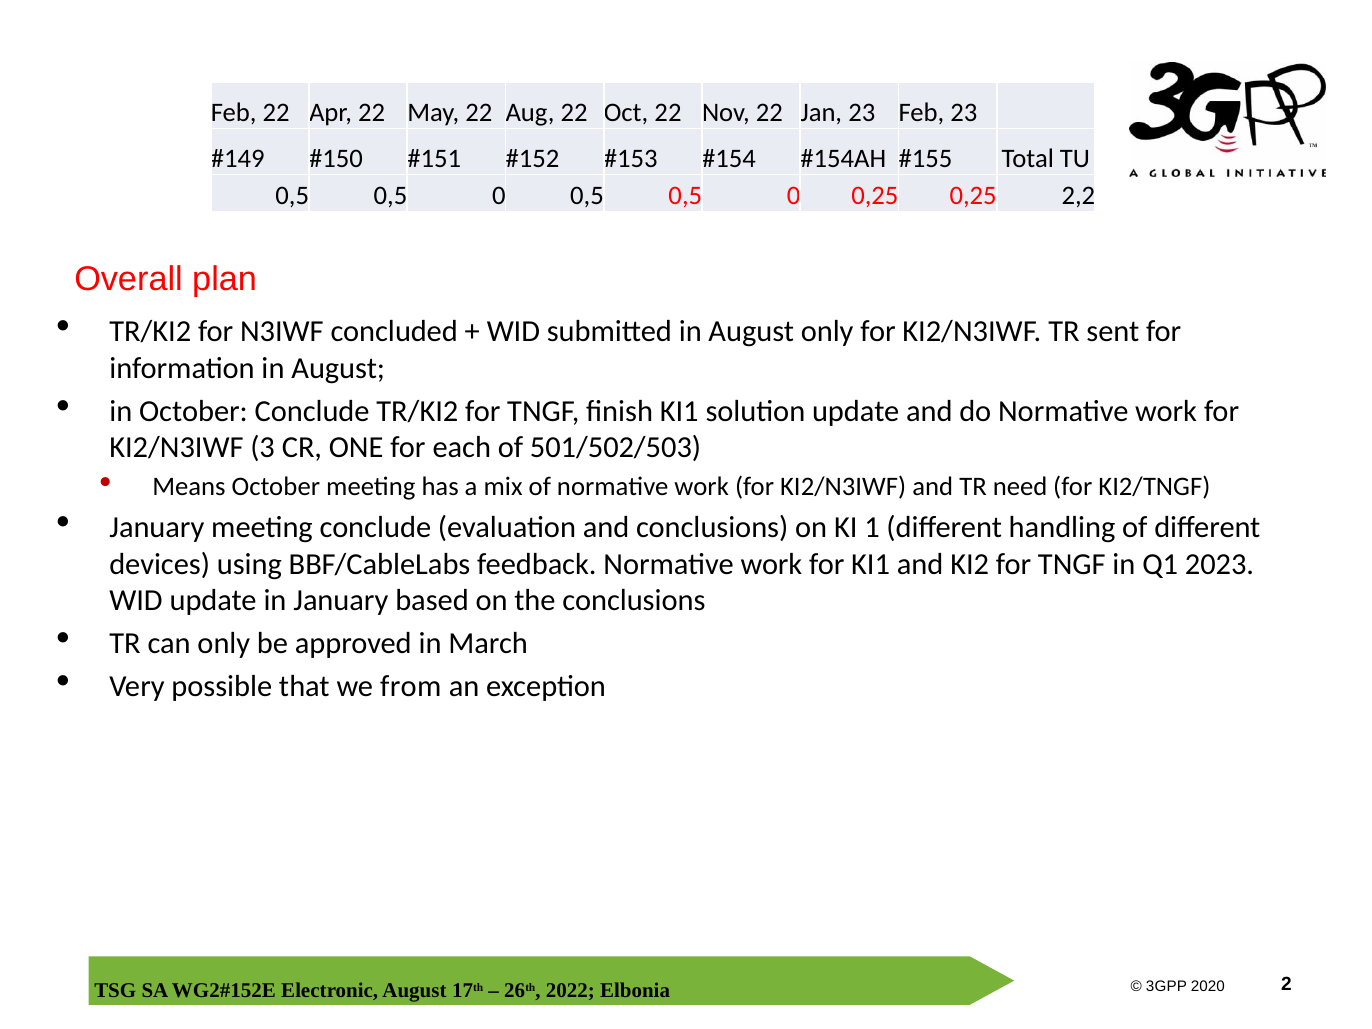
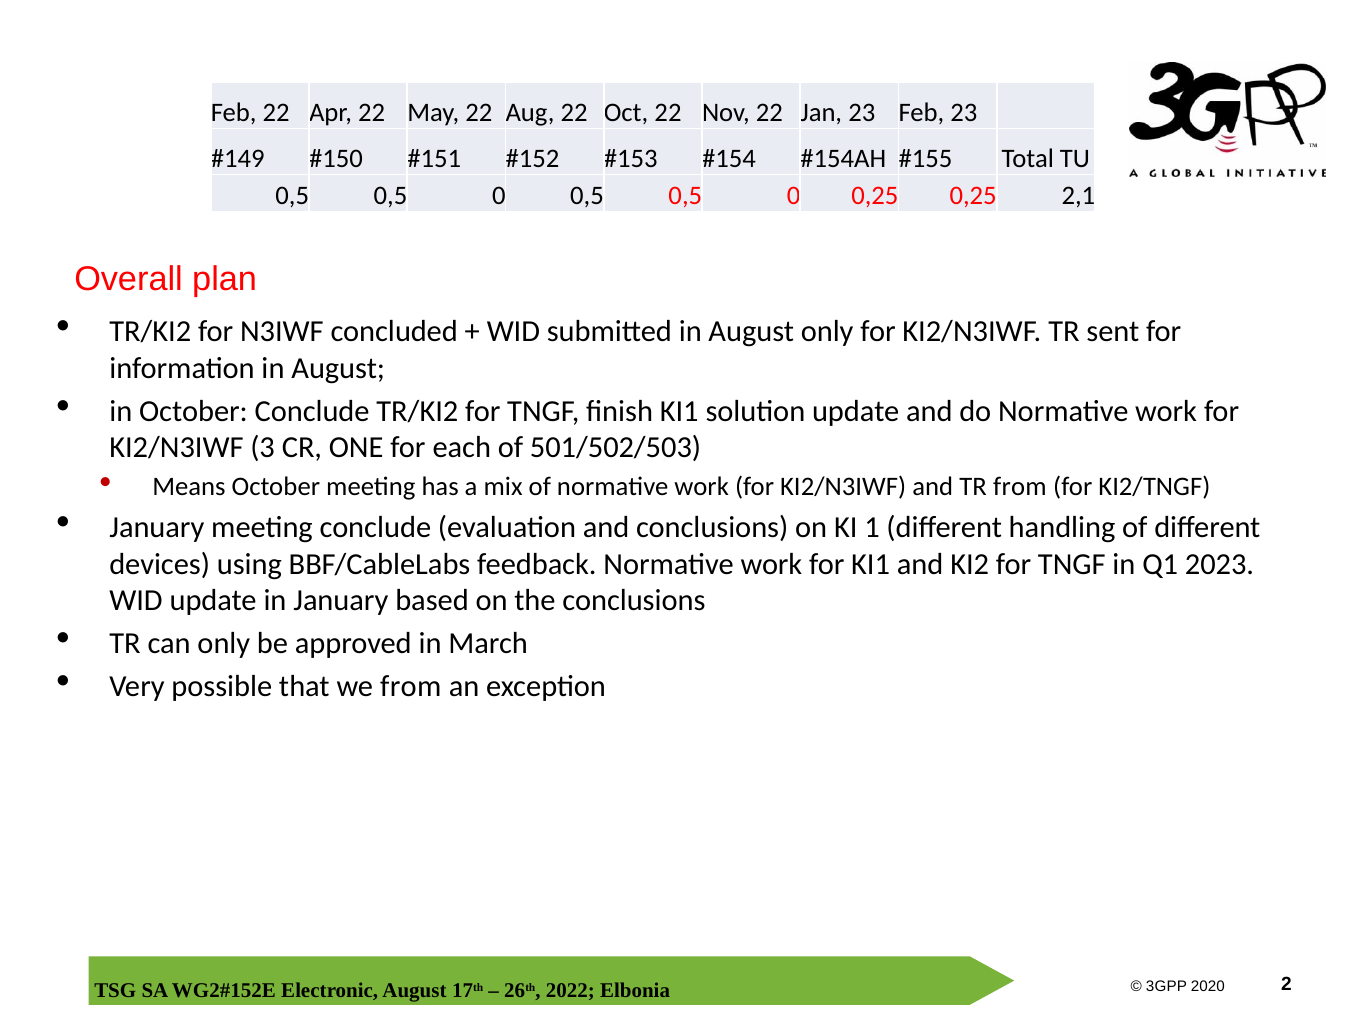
2,2: 2,2 -> 2,1
TR need: need -> from
